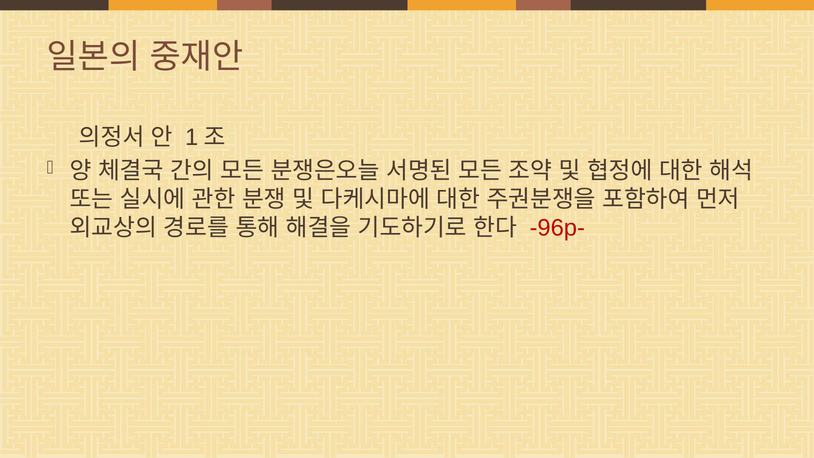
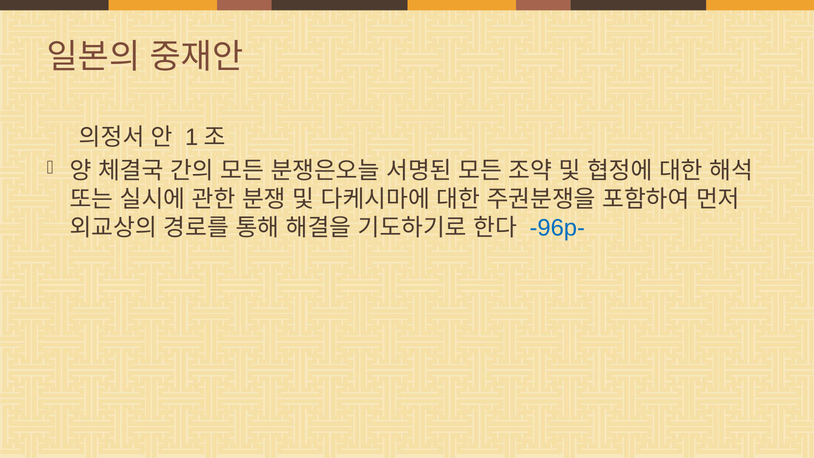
-96p- colour: red -> blue
